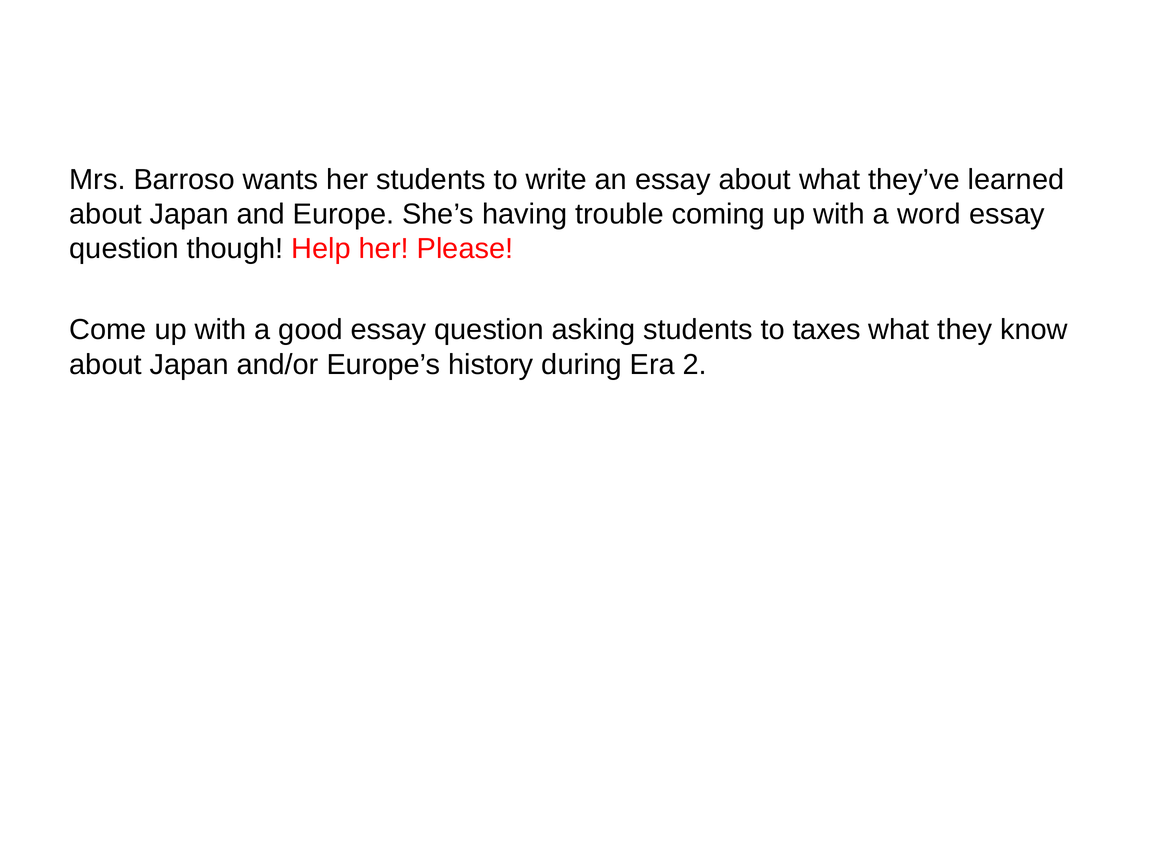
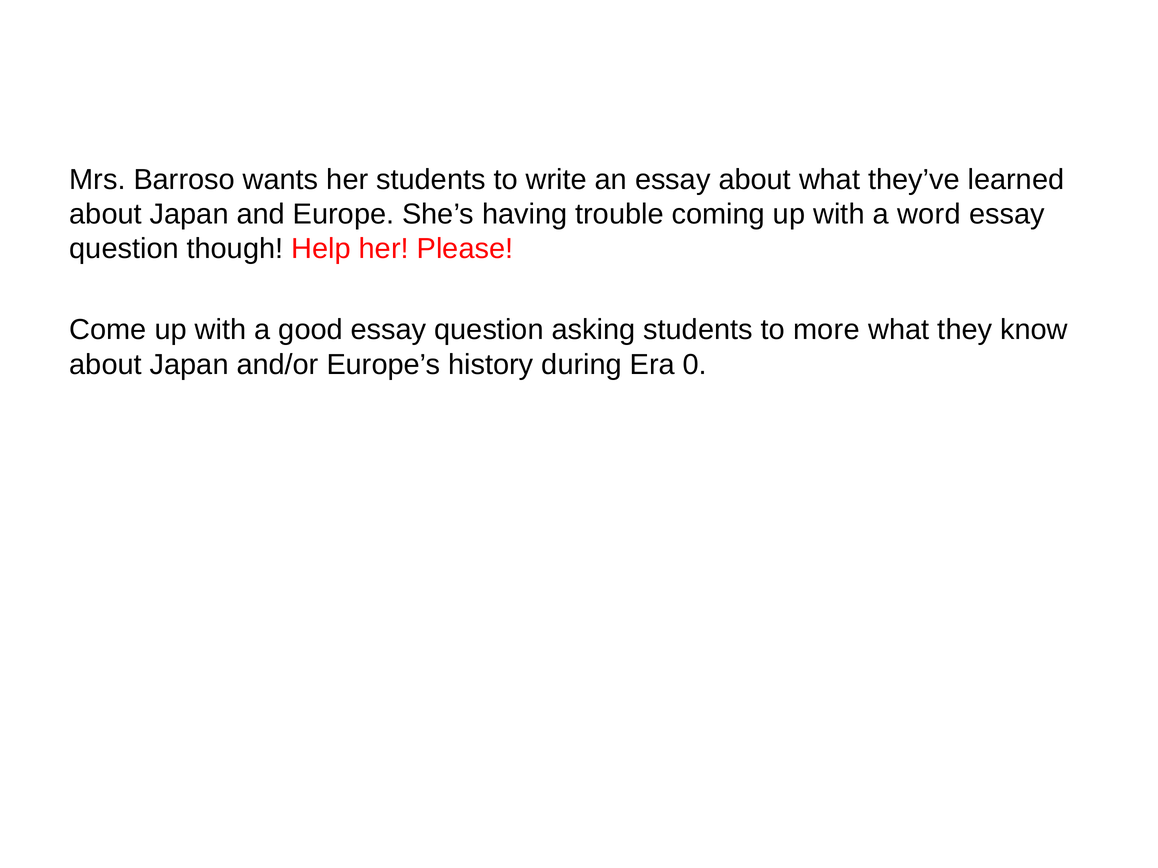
taxes: taxes -> more
2: 2 -> 0
